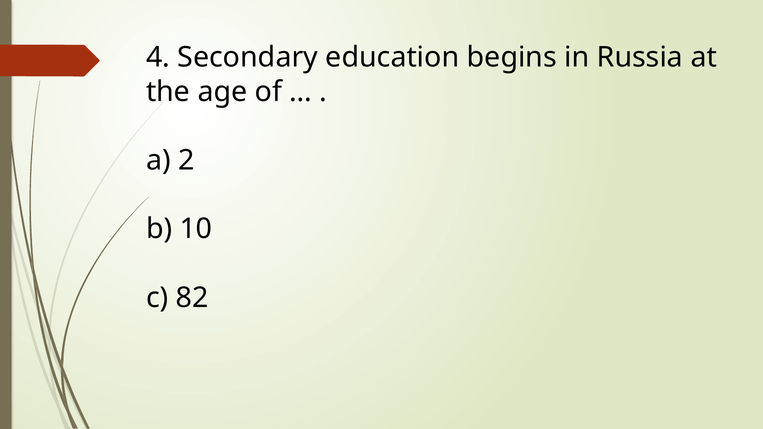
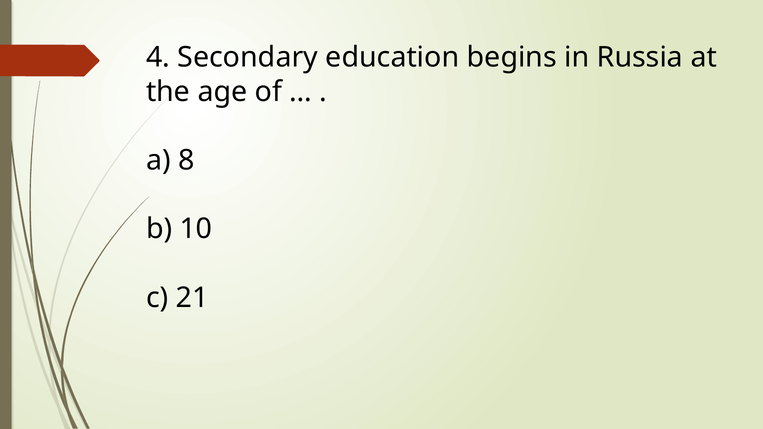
2: 2 -> 8
82: 82 -> 21
